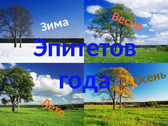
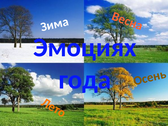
Эпитетов: Эпитетов -> Эмоциях
